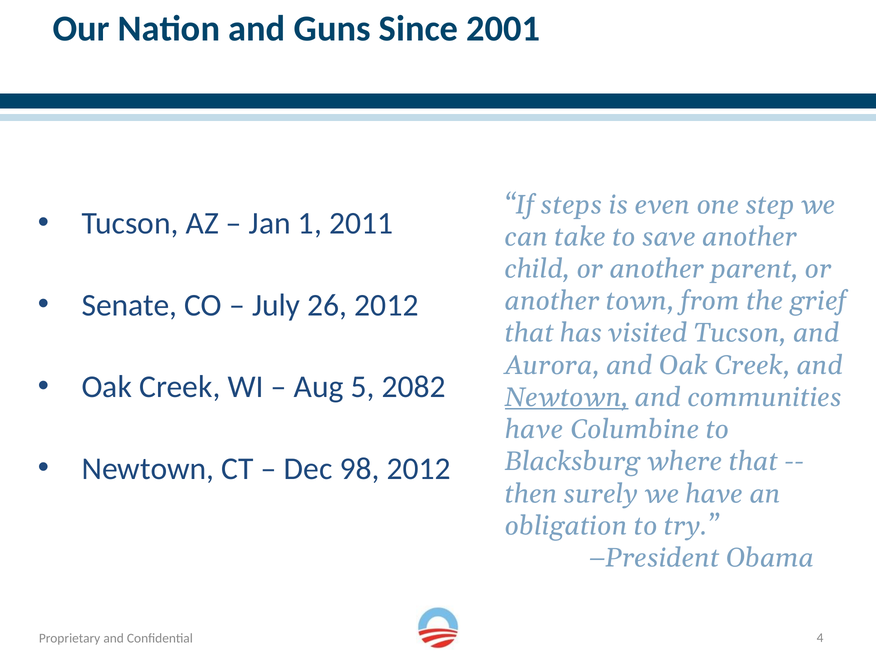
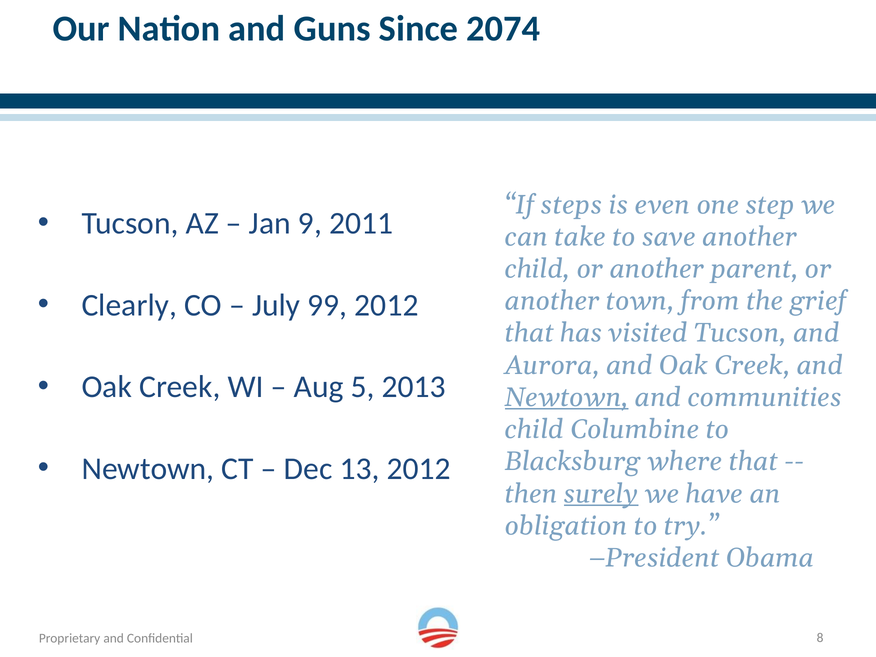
2001: 2001 -> 2074
1: 1 -> 9
Senate: Senate -> Clearly
26: 26 -> 99
2082: 2082 -> 2013
have at (534, 429): have -> child
98: 98 -> 13
surely underline: none -> present
4: 4 -> 8
